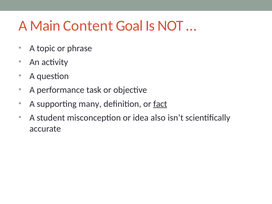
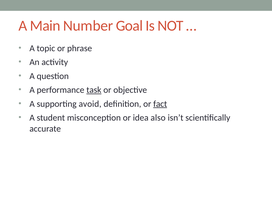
Content: Content -> Number
task underline: none -> present
many: many -> avoid
